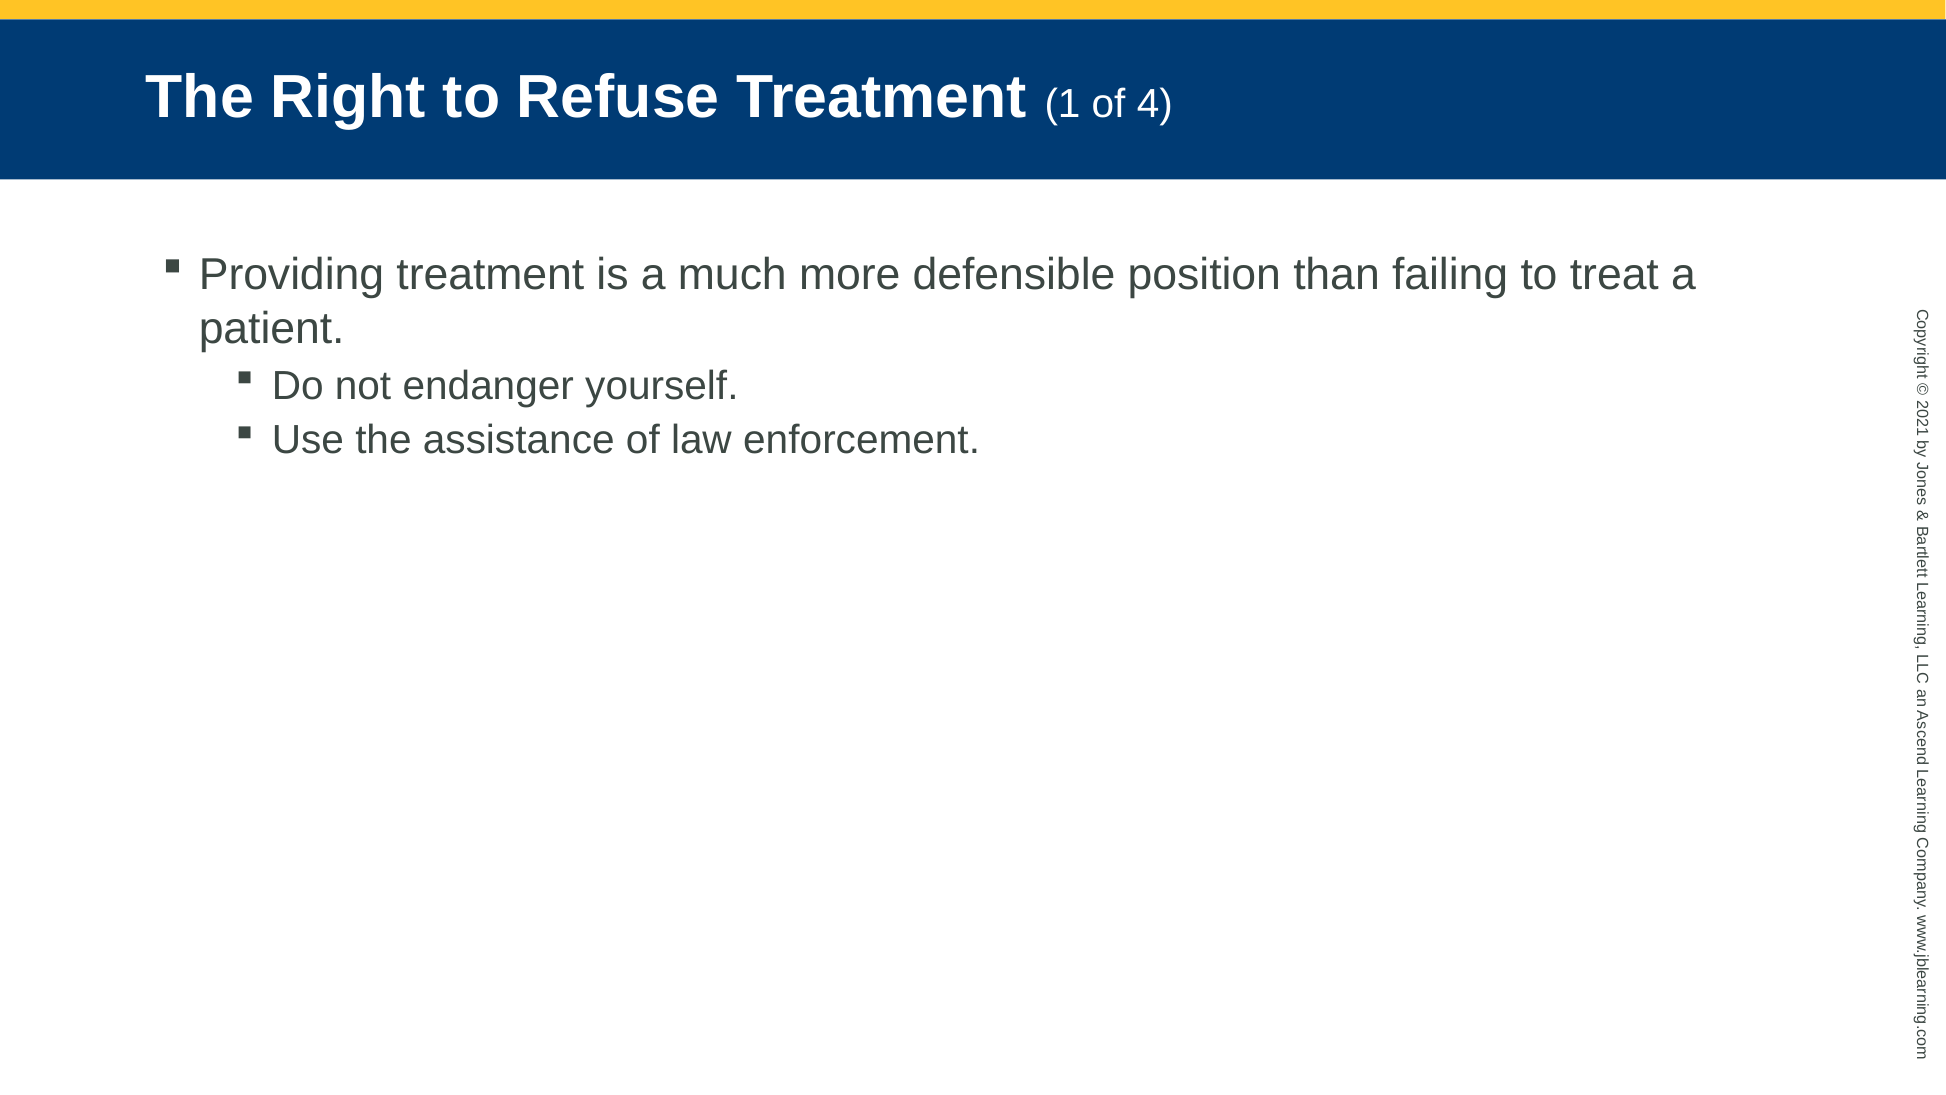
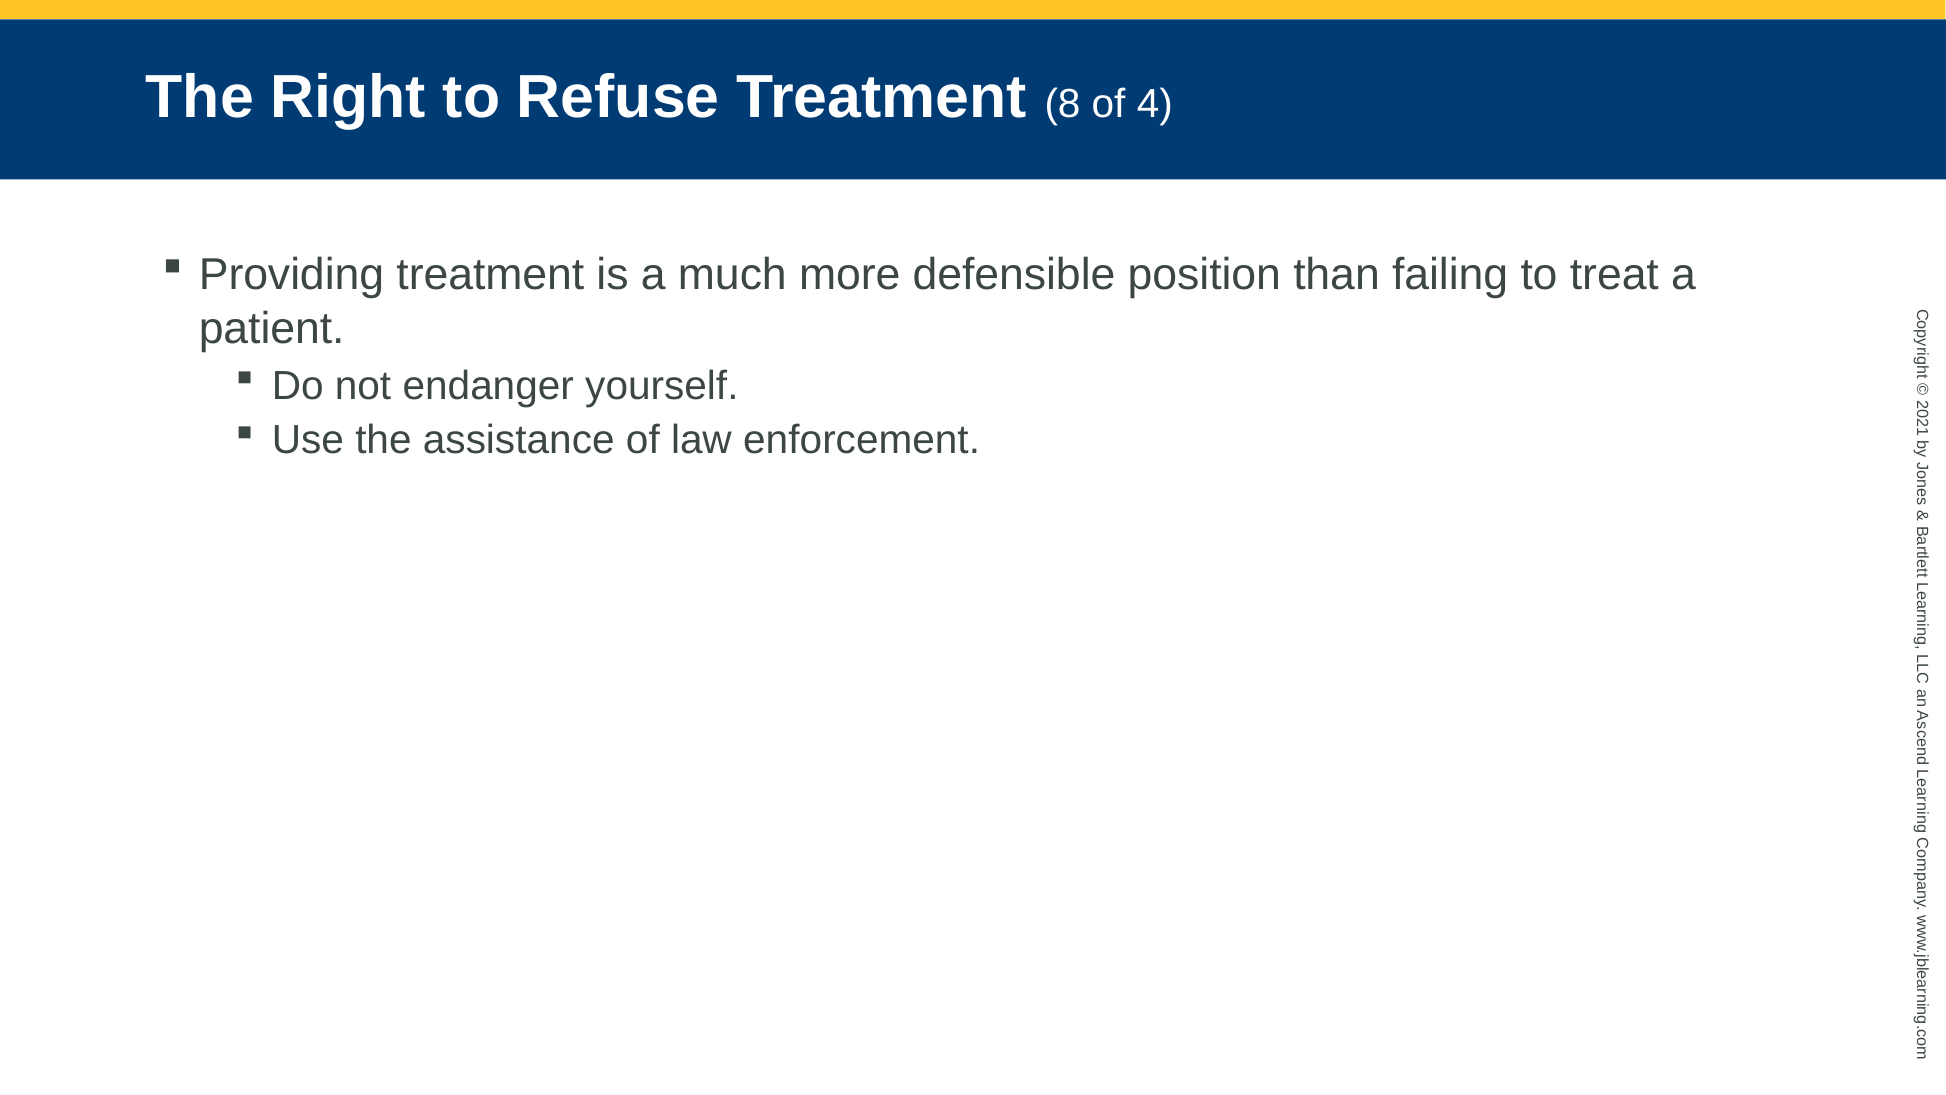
Treatment 1: 1 -> 8
